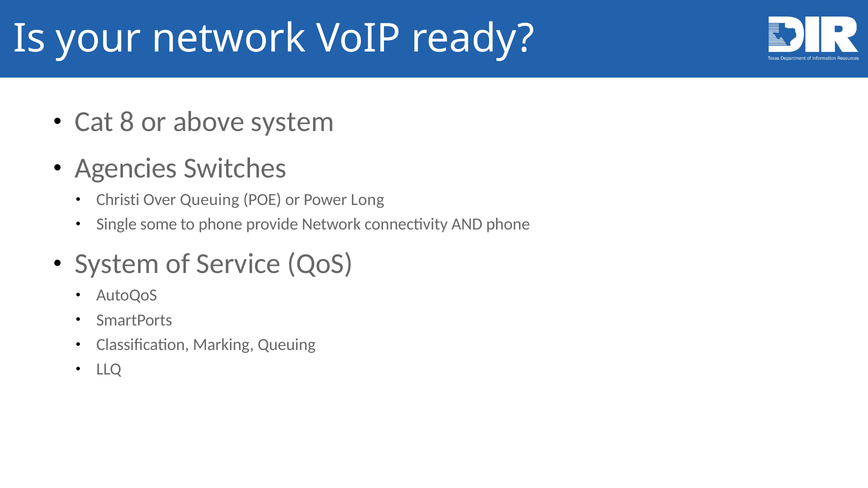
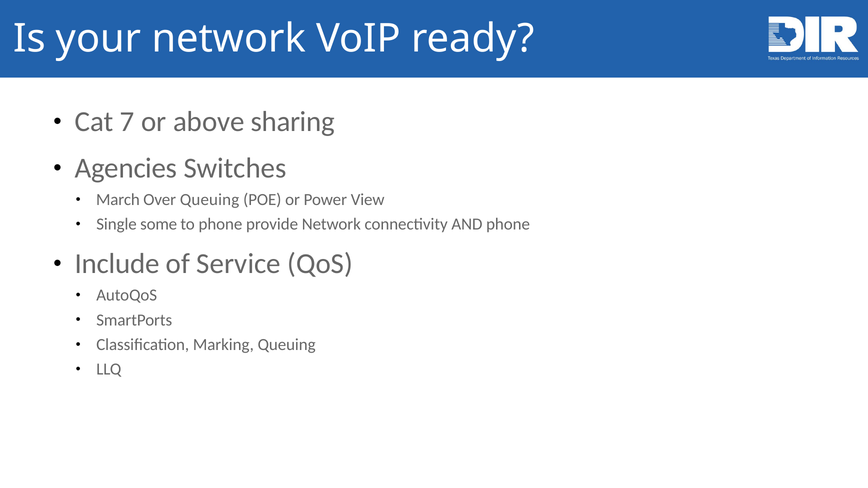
8: 8 -> 7
above system: system -> sharing
Christi: Christi -> March
Long: Long -> View
System at (117, 264): System -> Include
